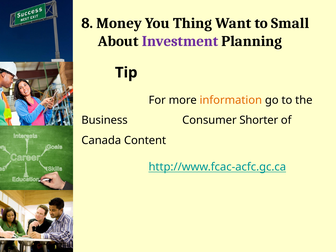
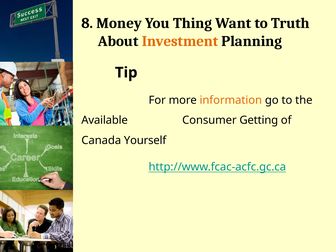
Small: Small -> Truth
Investment colour: purple -> orange
Business: Business -> Available
Shorter: Shorter -> Getting
Content: Content -> Yourself
